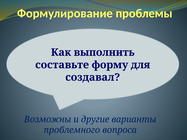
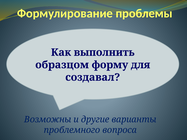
составьте: составьте -> образцом
